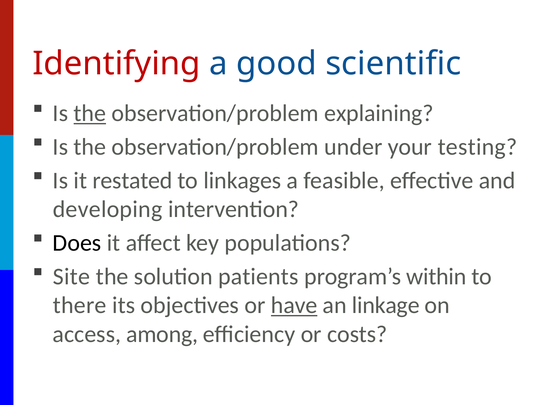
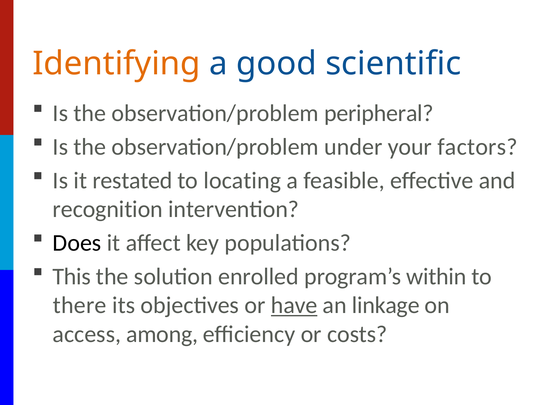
Identifying colour: red -> orange
the at (90, 113) underline: present -> none
explaining: explaining -> peripheral
testing: testing -> factors
linkages: linkages -> locating
developing: developing -> recognition
Site: Site -> This
patients: patients -> enrolled
